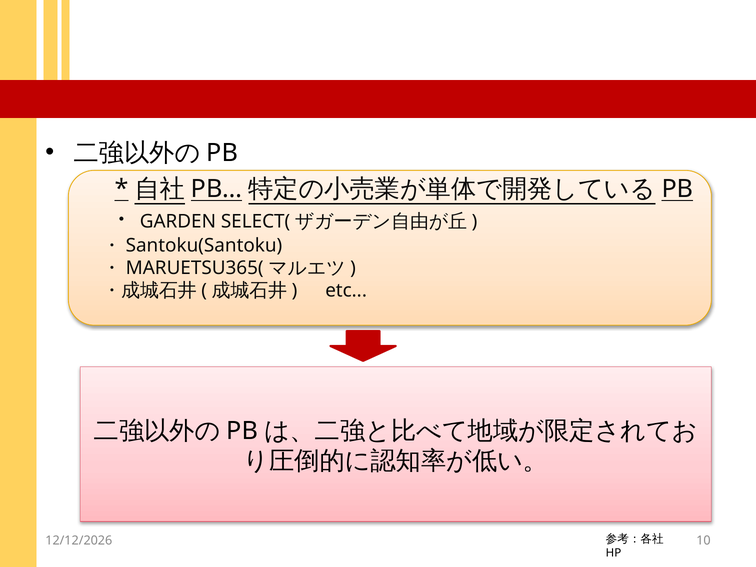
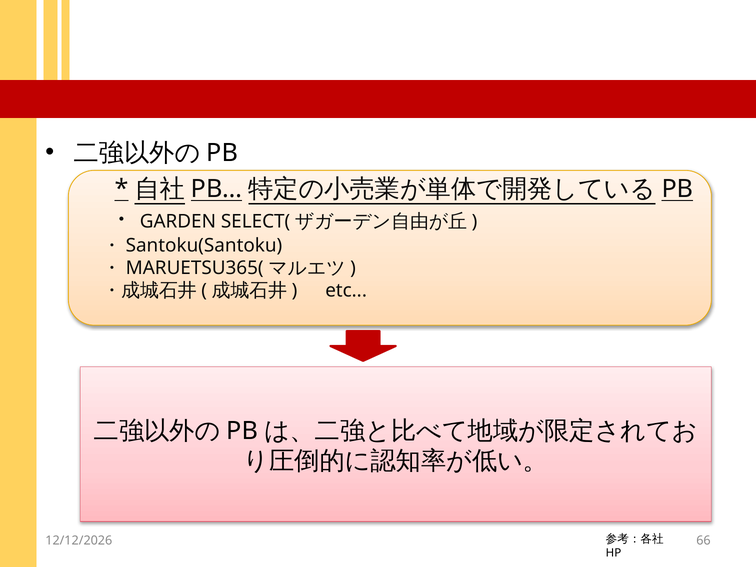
10: 10 -> 66
